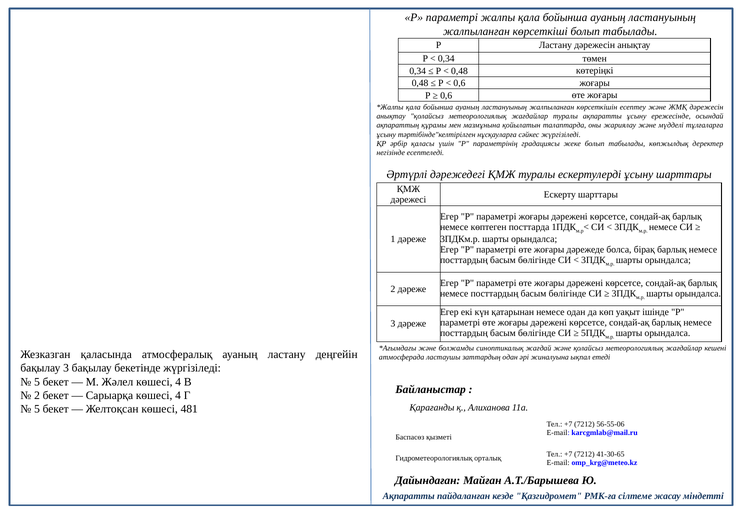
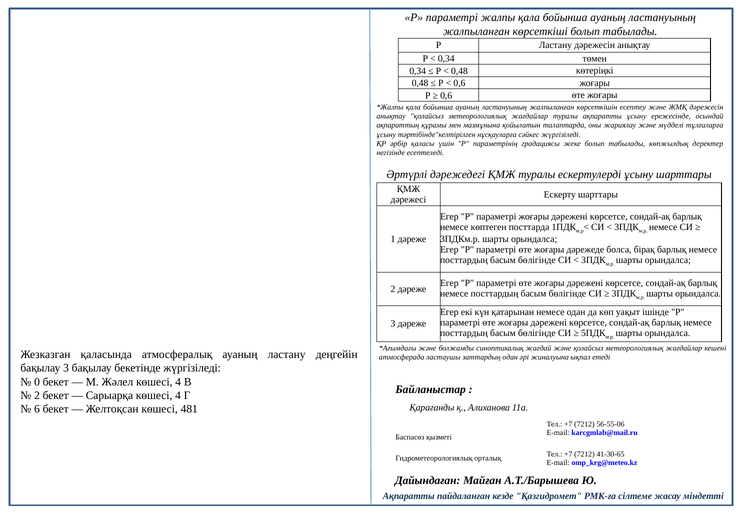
5 at (37, 382): 5 -> 0
5 at (37, 409): 5 -> 6
